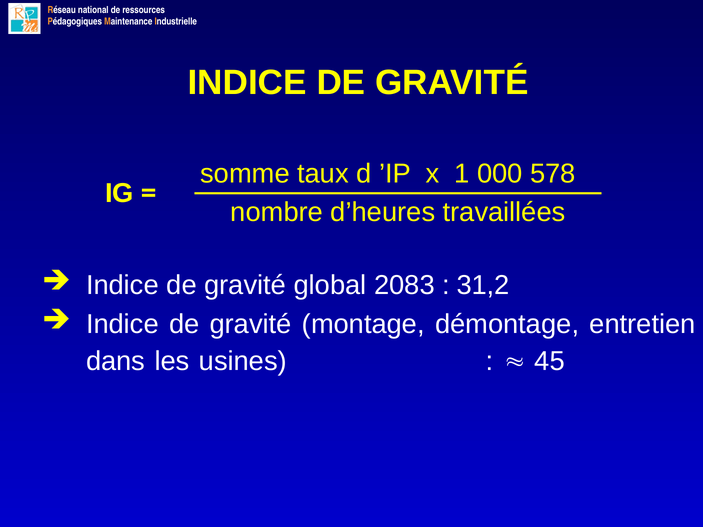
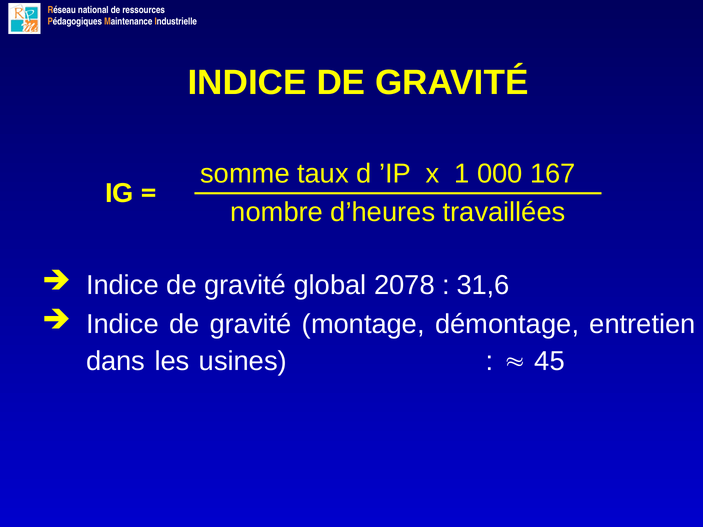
578: 578 -> 167
2083: 2083 -> 2078
31,2: 31,2 -> 31,6
